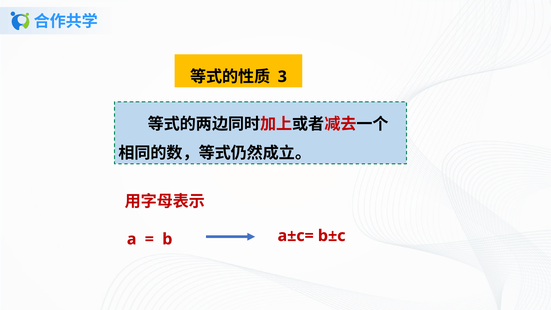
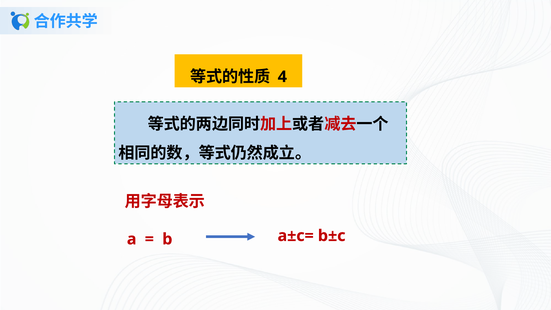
3: 3 -> 4
